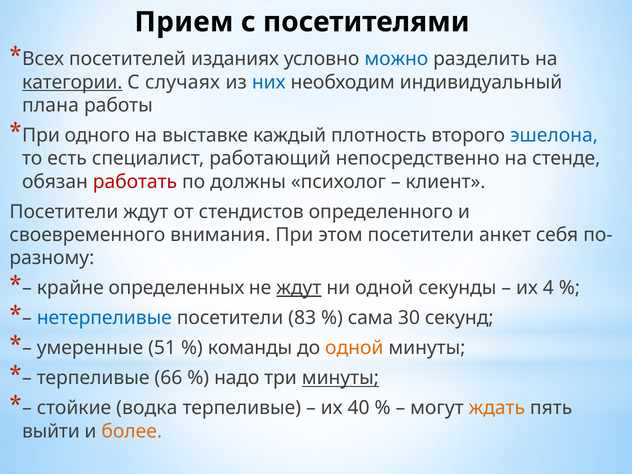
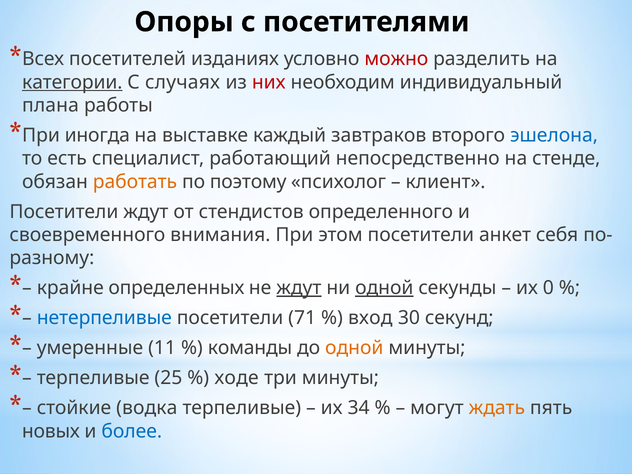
Прием: Прием -> Опоры
можно colour: blue -> red
них colour: blue -> red
одного: одного -> иногда
плотность: плотность -> завтраков
работать colour: red -> orange
должны: должны -> поэтому
одной at (384, 288) underline: none -> present
4: 4 -> 0
83: 83 -> 71
сама: сама -> вход
51: 51 -> 11
66: 66 -> 25
надо: надо -> ходе
минуты at (340, 378) underline: present -> none
40: 40 -> 34
выйти: выйти -> новых
более colour: orange -> blue
